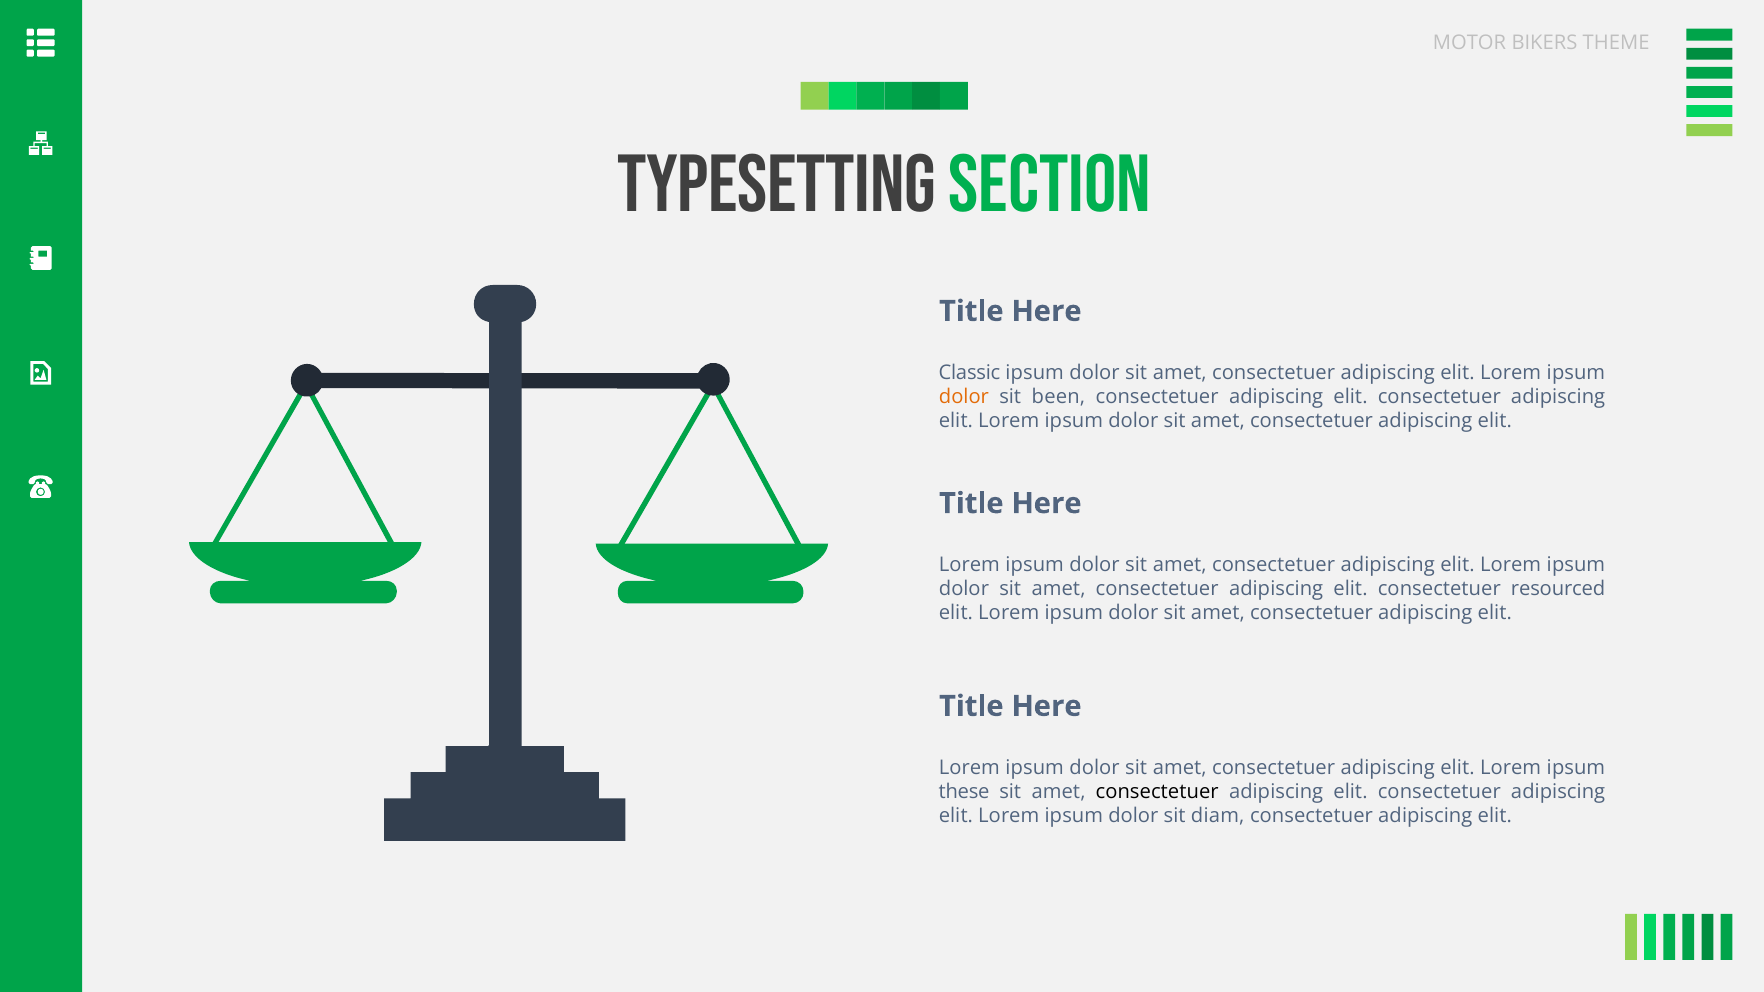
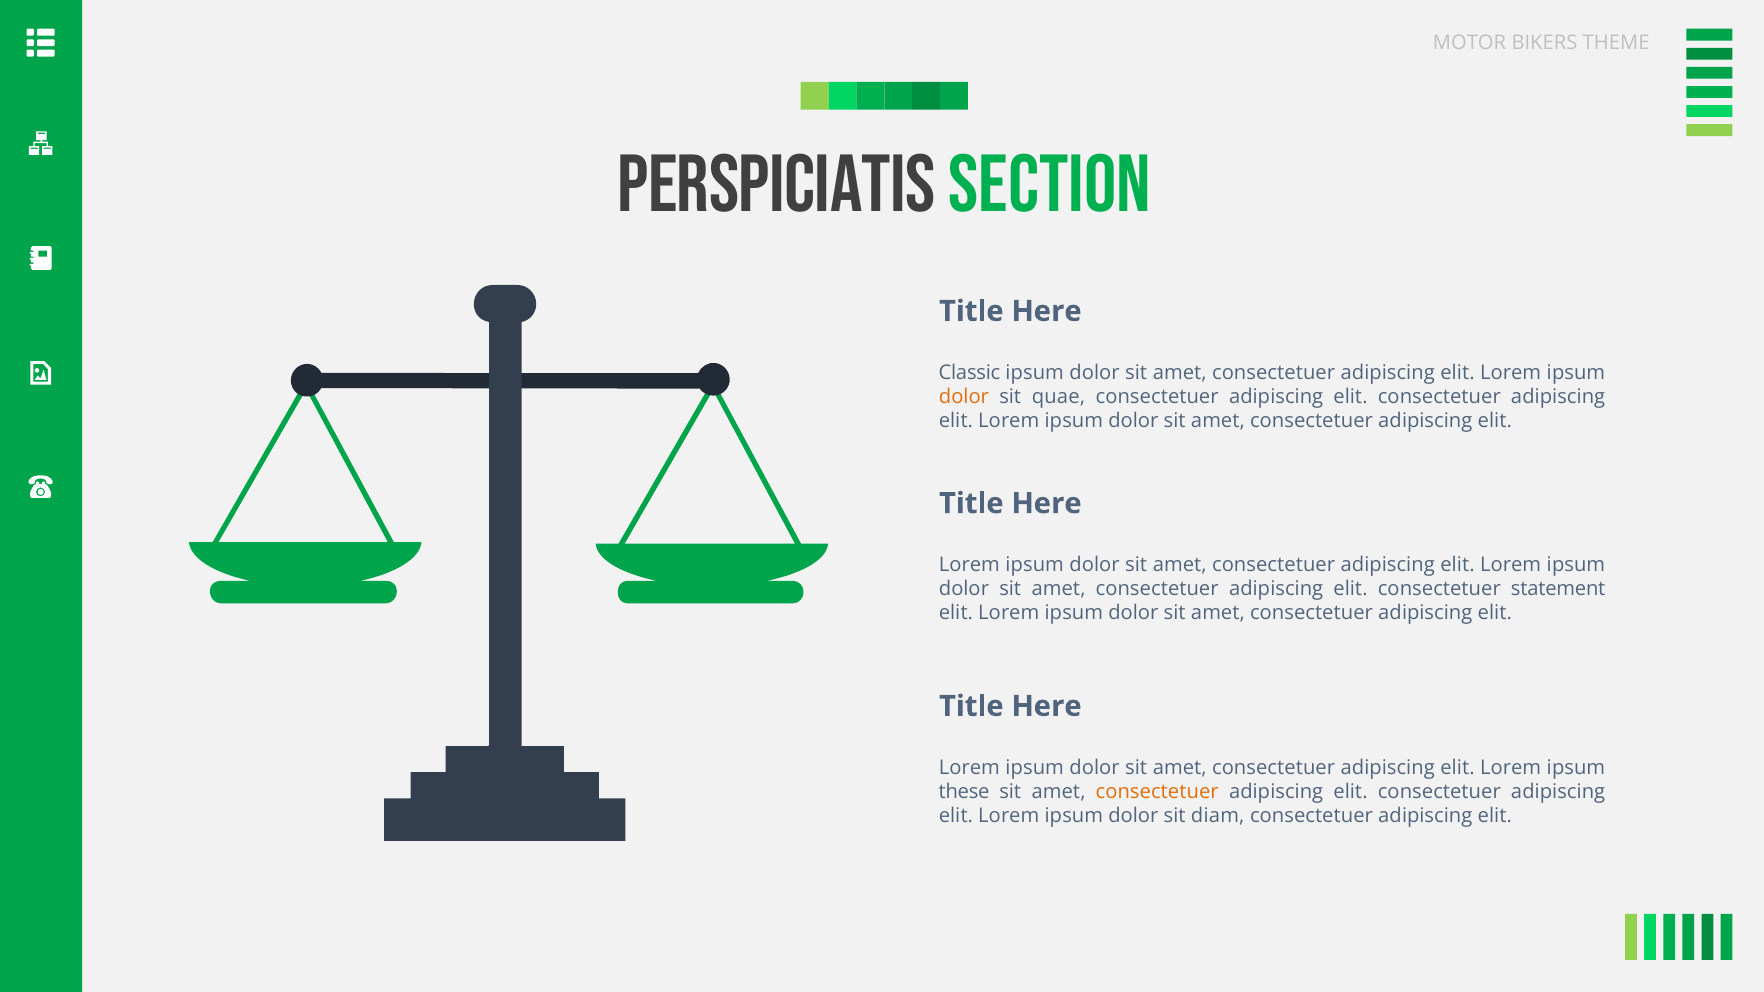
Typesetting: Typesetting -> Perspiciatis
been: been -> quae
resourced: resourced -> statement
consectetuer at (1157, 792) colour: black -> orange
